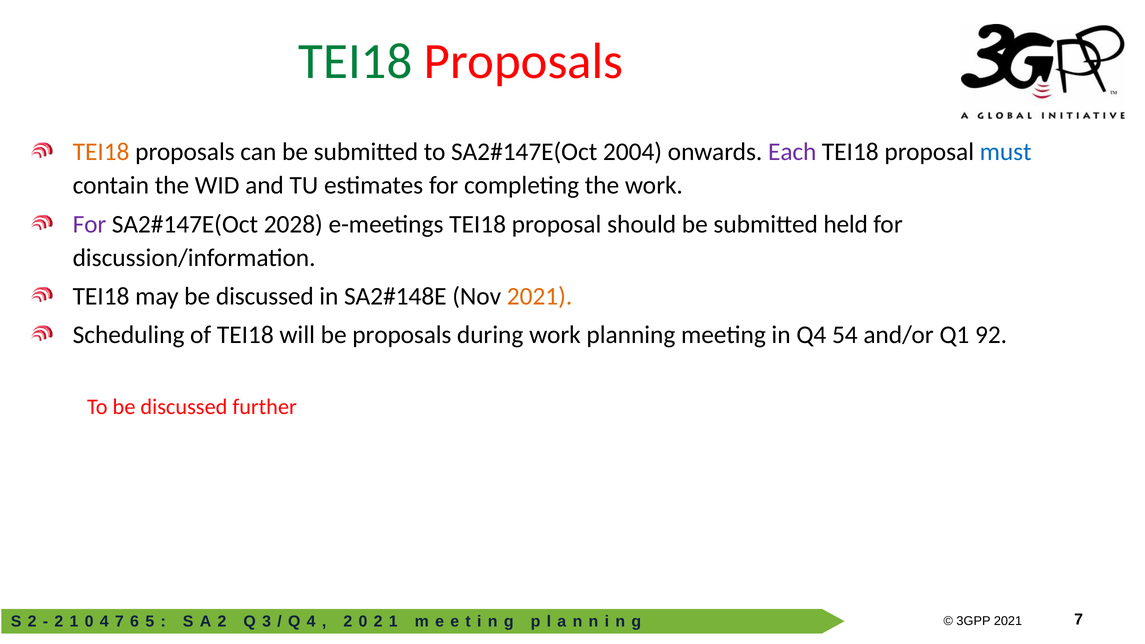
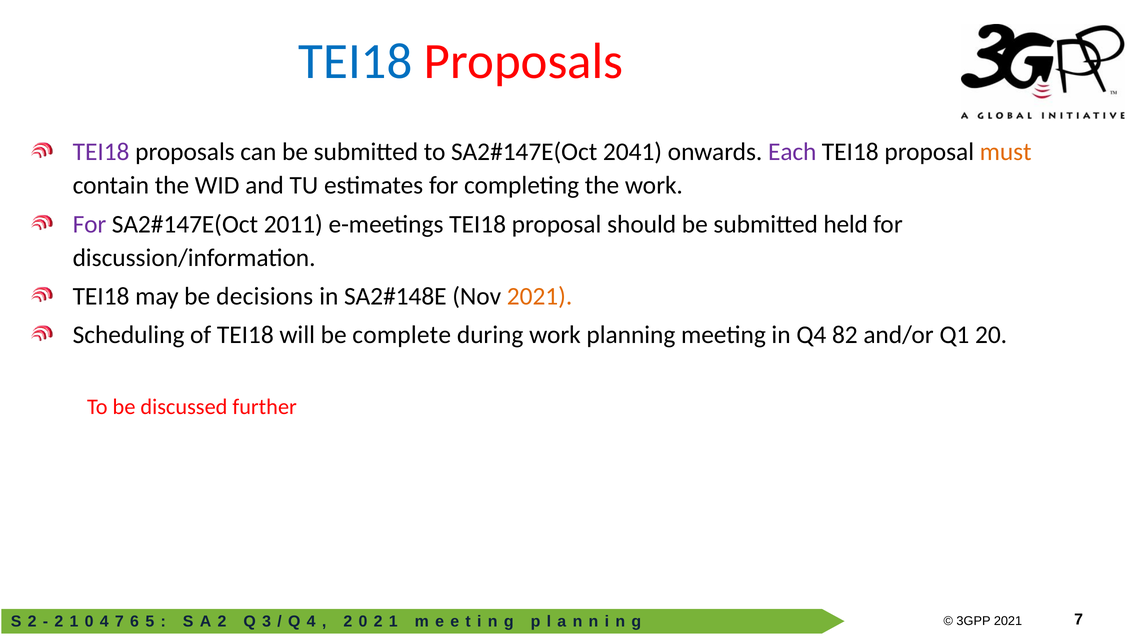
TEI18 at (355, 61) colour: green -> blue
TEI18 at (101, 152) colour: orange -> purple
2004: 2004 -> 2041
must colour: blue -> orange
2028: 2028 -> 2011
may be discussed: discussed -> decisions
be proposals: proposals -> complete
54: 54 -> 82
92: 92 -> 20
